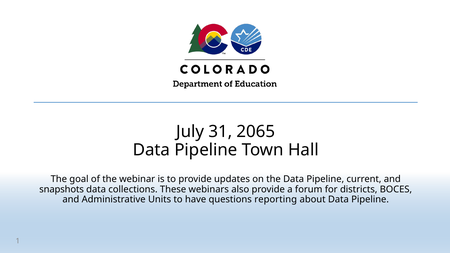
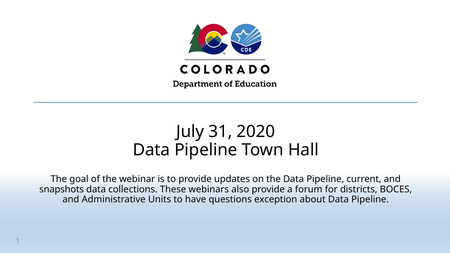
2065: 2065 -> 2020
reporting: reporting -> exception
